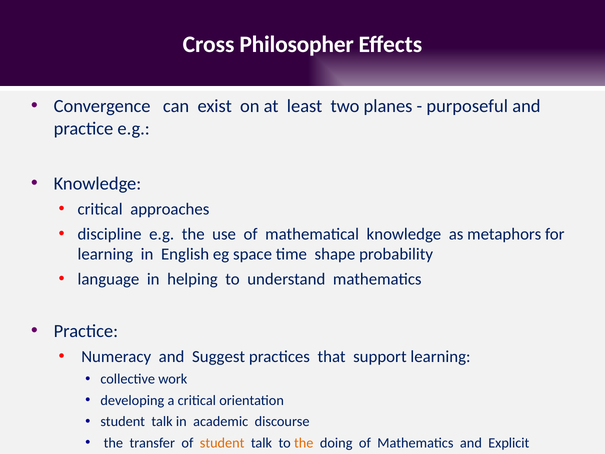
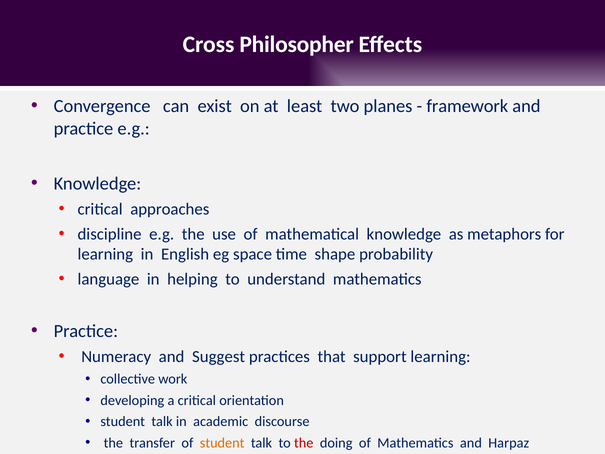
purposeful: purposeful -> framework
the at (304, 443) colour: orange -> red
Explicit: Explicit -> Harpaz
